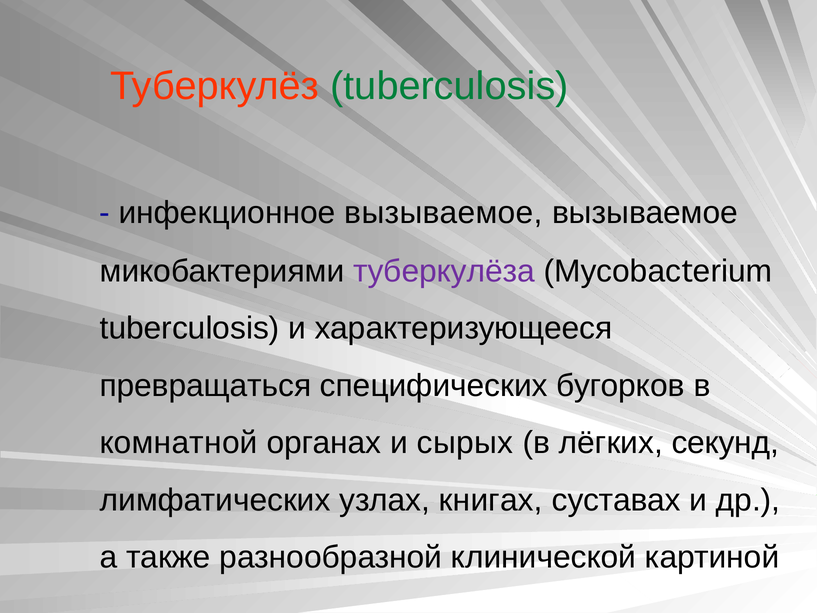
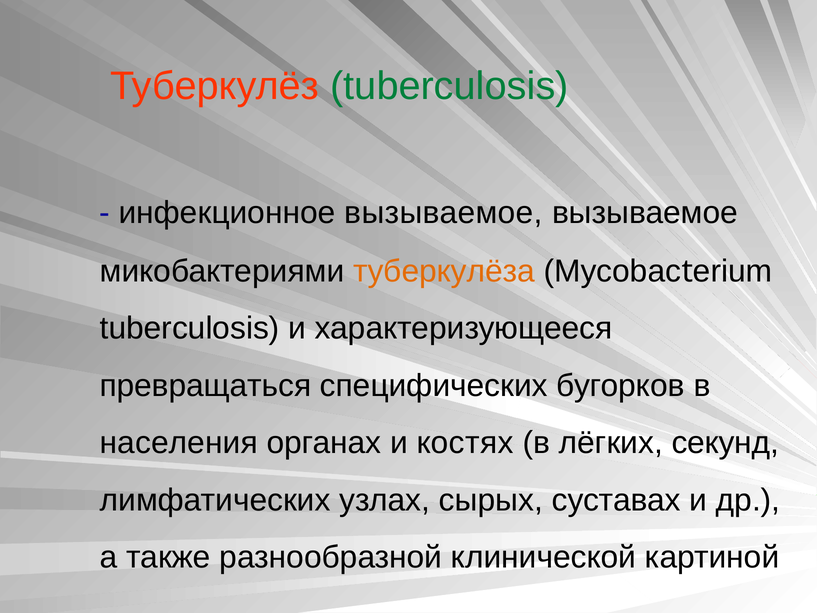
туберкулёза colour: purple -> orange
комнатной: комнатной -> населения
сырых: сырых -> костях
книгах: книгах -> сырых
